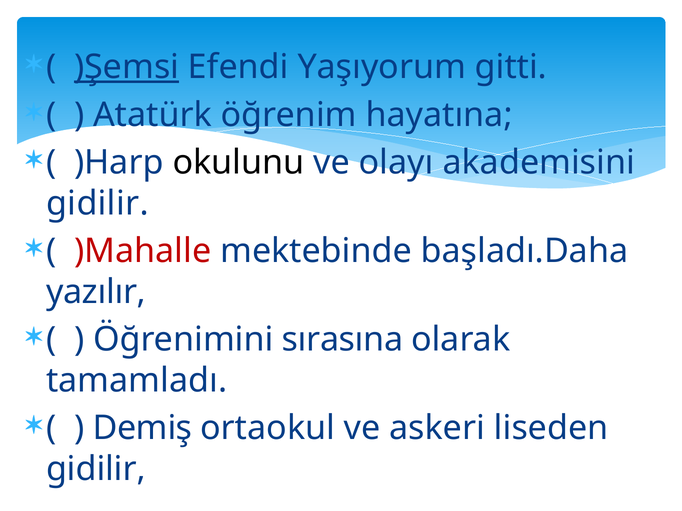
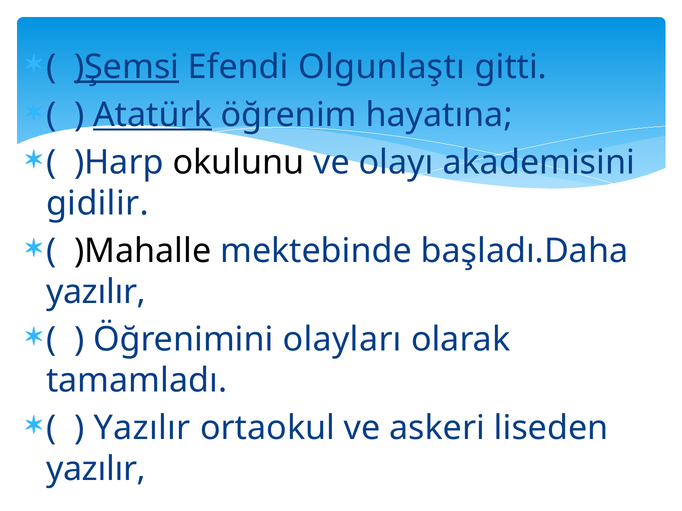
Yaşıyorum: Yaşıyorum -> Olgunlaştı
Atatürk underline: none -> present
)Mahalle colour: red -> black
sırasına: sırasına -> olayları
Demiş at (142, 429): Demiş -> Yazılır
gidilir at (96, 470): gidilir -> yazılır
